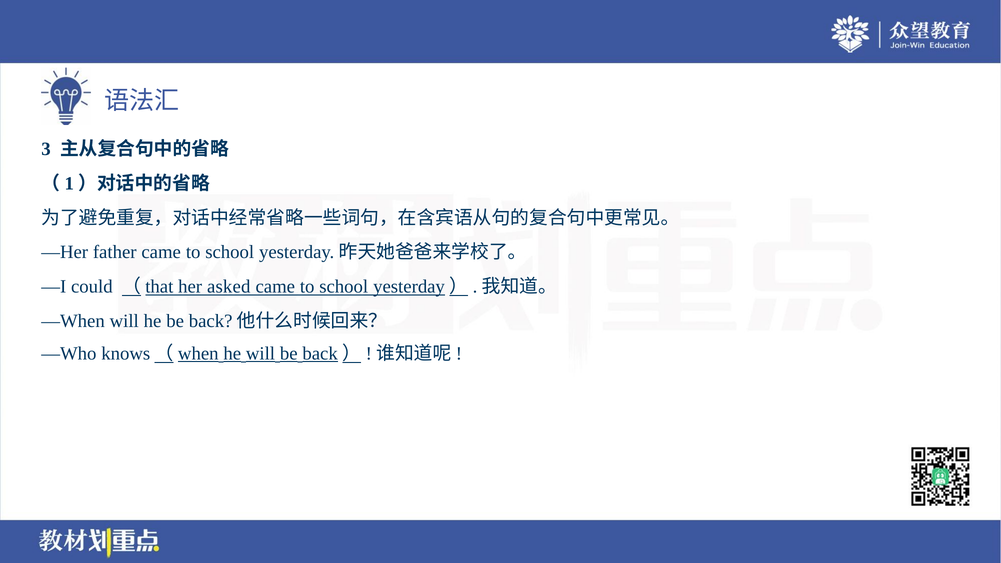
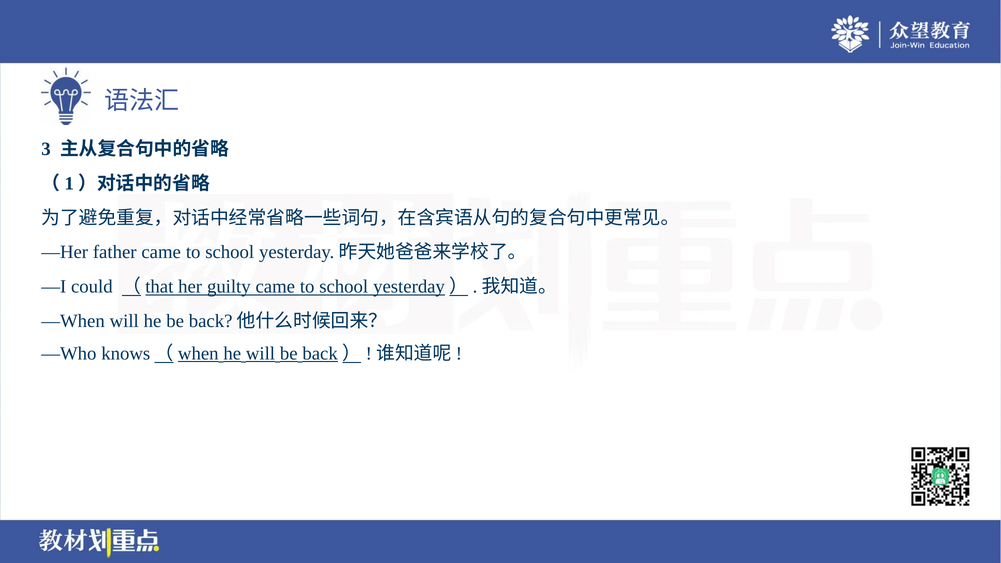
asked: asked -> guilty
